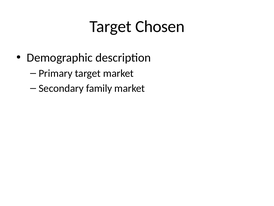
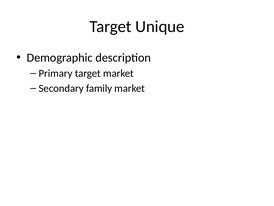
Chosen: Chosen -> Unique
